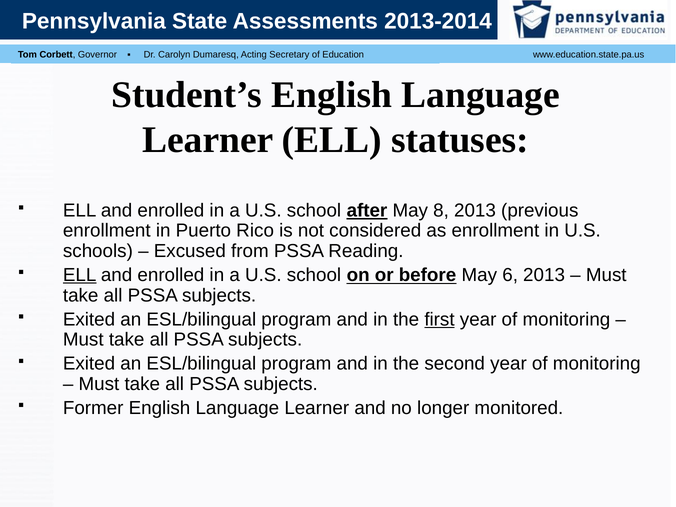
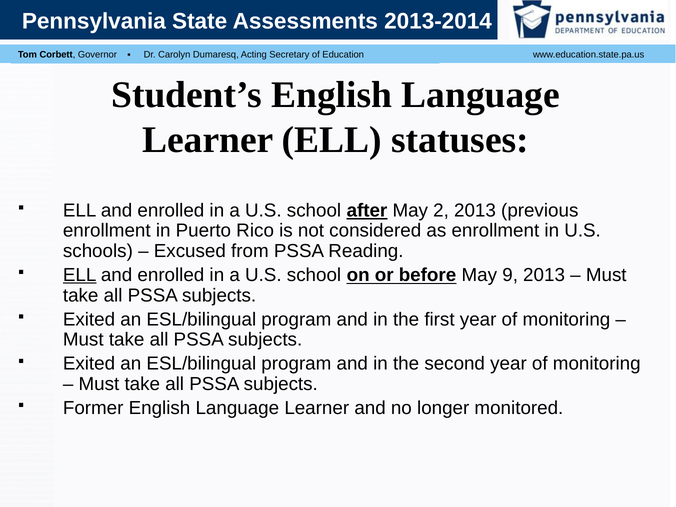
8: 8 -> 2
6: 6 -> 9
first underline: present -> none
